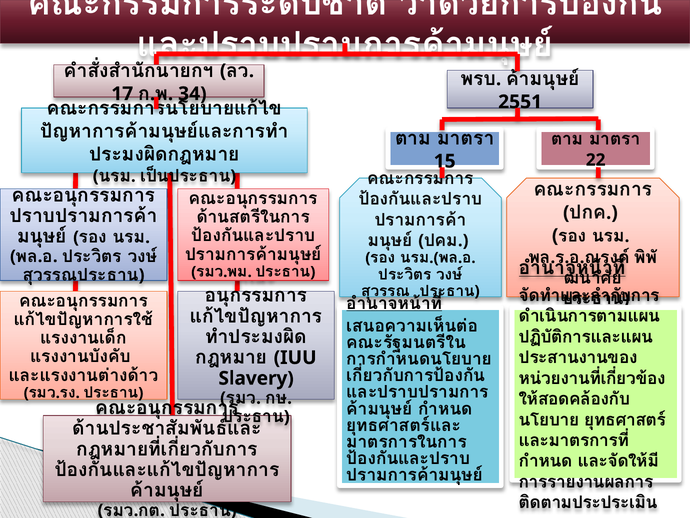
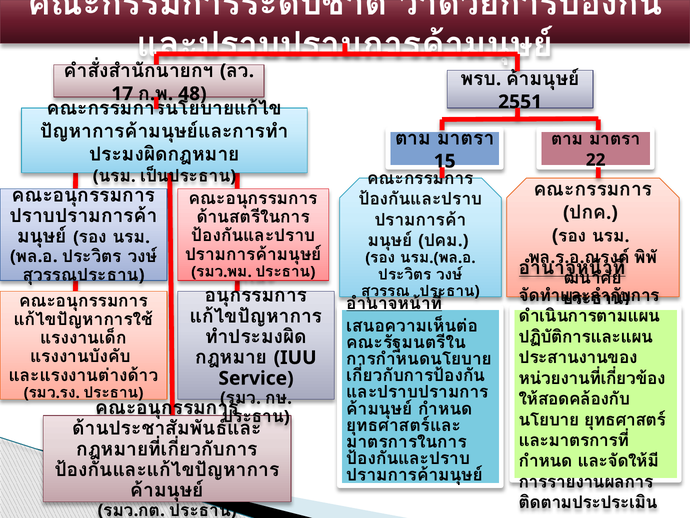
34: 34 -> 48
Slavery: Slavery -> Service
